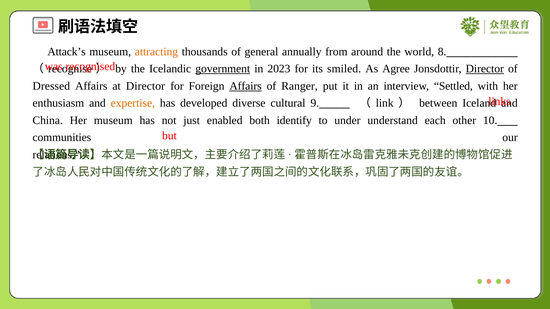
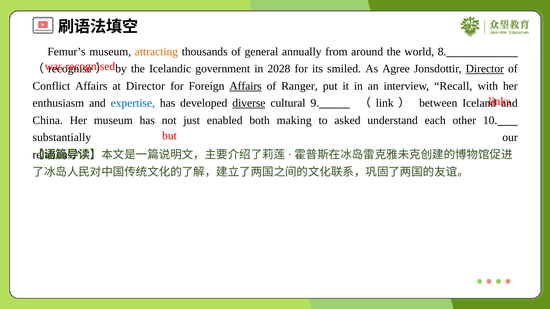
Attack’s: Attack’s -> Femur’s
government underline: present -> none
2023: 2023 -> 2028
Dressed: Dressed -> Conflict
Settled: Settled -> Recall
expertise colour: orange -> blue
diverse underline: none -> present
identify: identify -> making
under: under -> asked
communities: communities -> substantially
